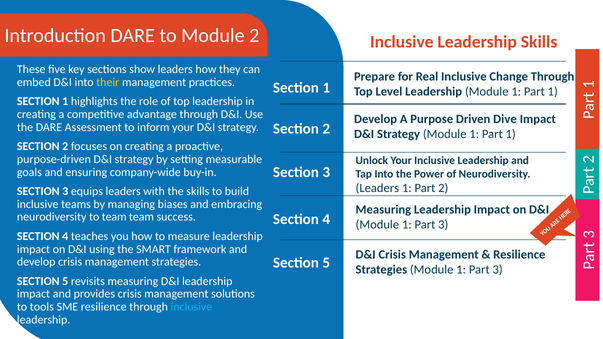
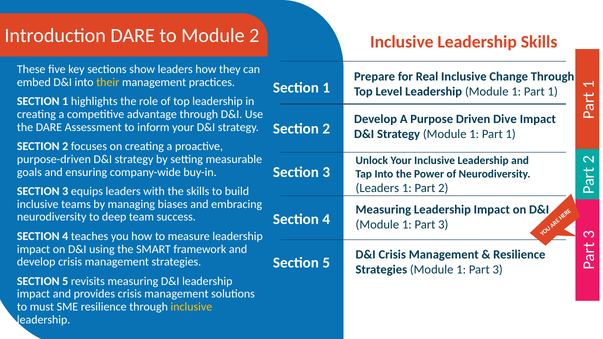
to team: team -> deep
tools: tools -> must
inclusive at (191, 307) colour: light blue -> yellow
